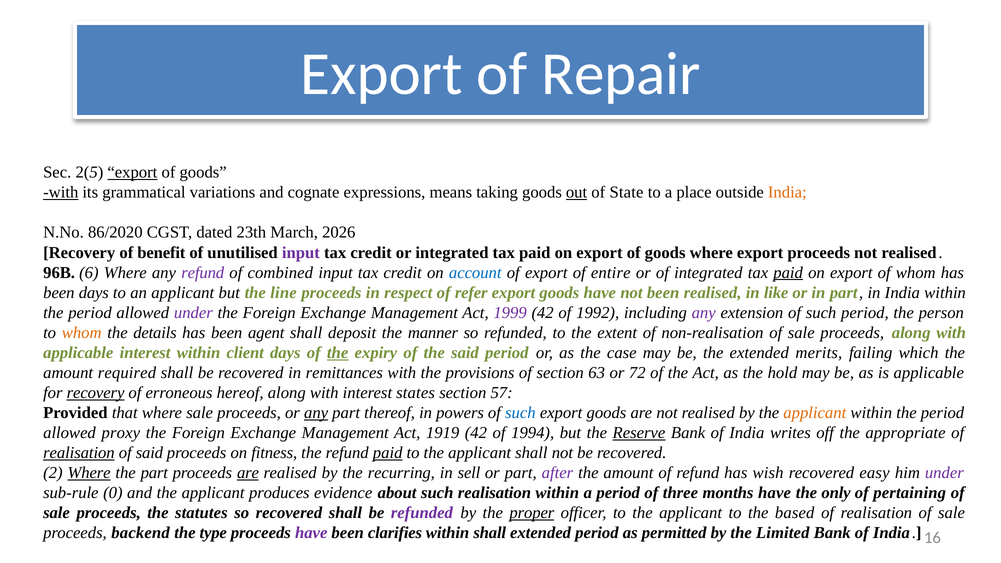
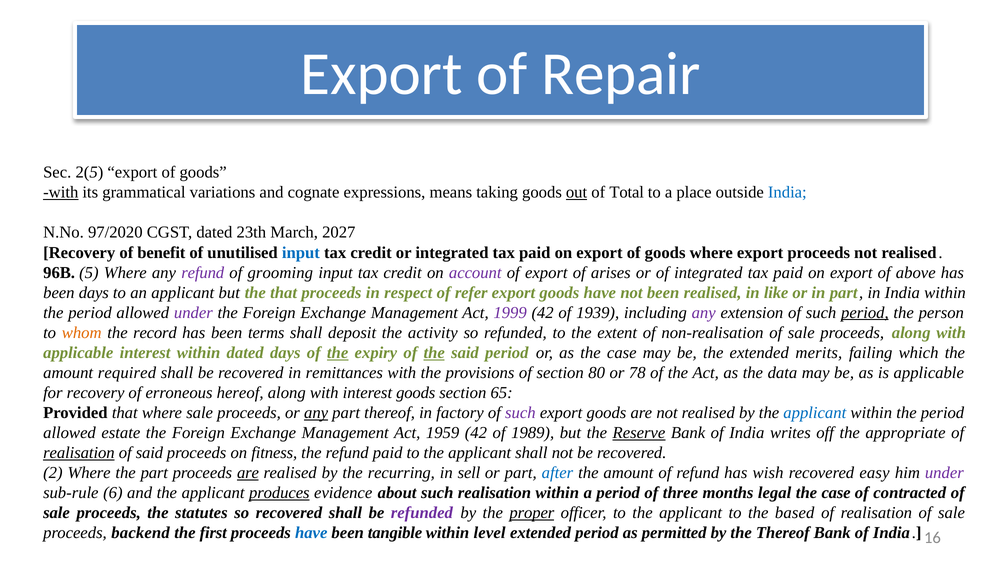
export at (132, 172) underline: present -> none
State: State -> Total
India at (787, 192) colour: orange -> blue
86/2020: 86/2020 -> 97/2020
2026: 2026 -> 2027
input at (301, 253) colour: purple -> blue
6: 6 -> 5
combined: combined -> grooming
account colour: blue -> purple
entire: entire -> arises
paid at (788, 273) underline: present -> none
of whom: whom -> above
the line: line -> that
1992: 1992 -> 1939
period at (865, 313) underline: none -> present
details: details -> record
agent: agent -> terms
manner: manner -> activity
within client: client -> dated
the at (434, 353) underline: none -> present
63: 63 -> 80
72: 72 -> 78
hold: hold -> data
recovery at (96, 393) underline: present -> none
interest states: states -> goods
57: 57 -> 65
powers: powers -> factory
such at (520, 413) colour: blue -> purple
applicant at (815, 413) colour: orange -> blue
proxy: proxy -> estate
1919: 1919 -> 1959
1994: 1994 -> 1989
paid at (388, 453) underline: present -> none
Where at (89, 473) underline: present -> none
after colour: purple -> blue
0: 0 -> 6
produces underline: none -> present
months have: have -> legal
only at (836, 493): only -> case
pertaining: pertaining -> contracted
type: type -> first
have at (311, 533) colour: purple -> blue
clarifies: clarifies -> tangible
within shall: shall -> level
the Limited: Limited -> Thereof
